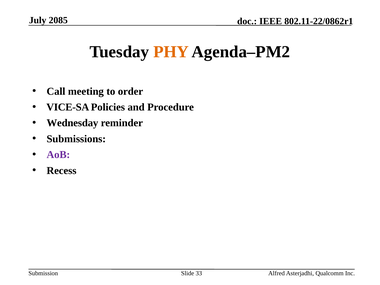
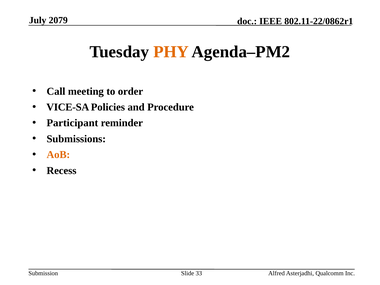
2085: 2085 -> 2079
Wednesday: Wednesday -> Participant
AoB colour: purple -> orange
